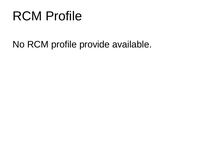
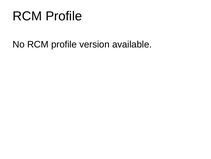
provide: provide -> version
